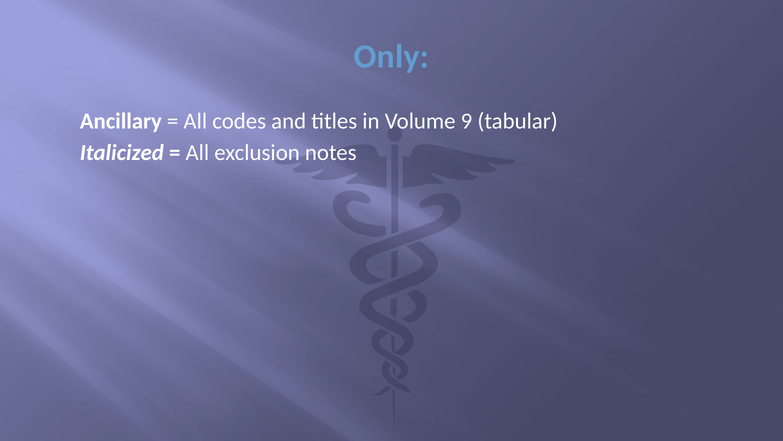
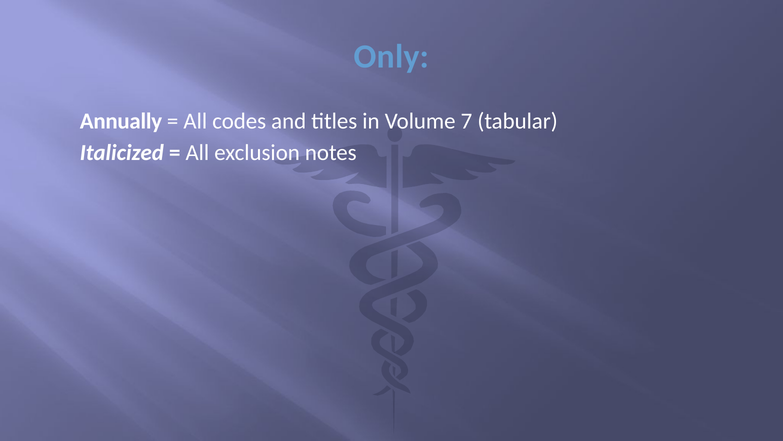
Ancillary: Ancillary -> Annually
9: 9 -> 7
